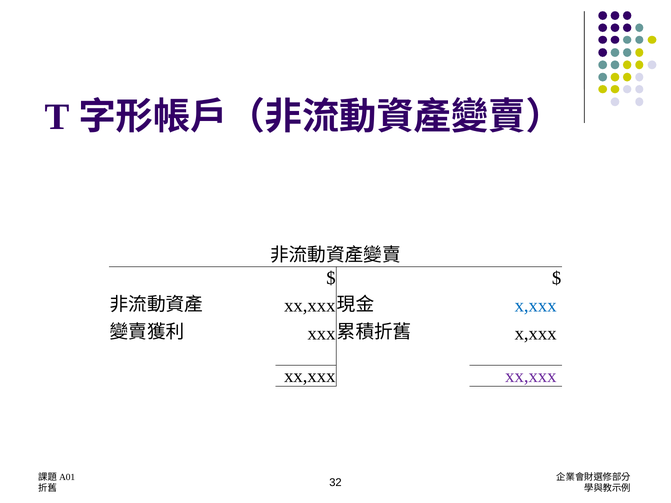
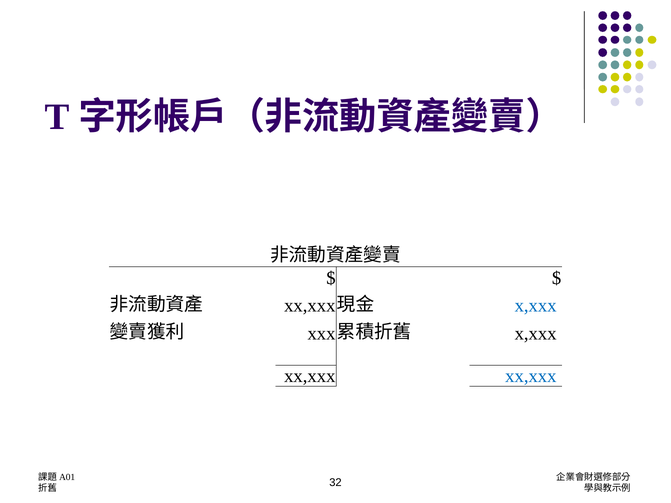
xx,xxx at (531, 376) colour: purple -> blue
